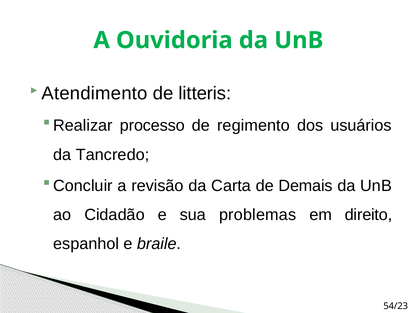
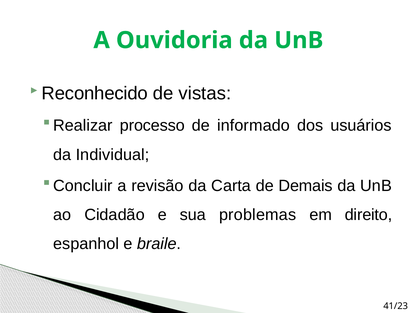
Atendimento: Atendimento -> Reconhecido
litteris: litteris -> vistas
regimento: regimento -> informado
Tancredo: Tancredo -> Individual
54/23: 54/23 -> 41/23
